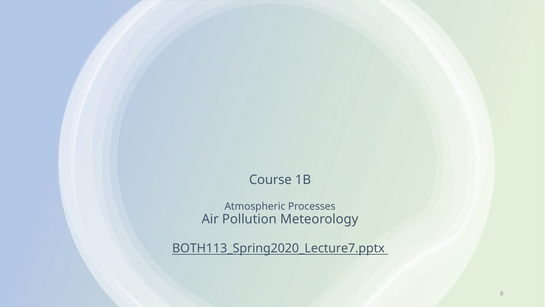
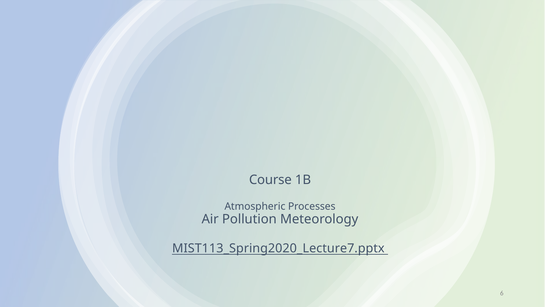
BOTH113_Spring2020_Lecture7.pptx: BOTH113_Spring2020_Lecture7.pptx -> MIST113_Spring2020_Lecture7.pptx
